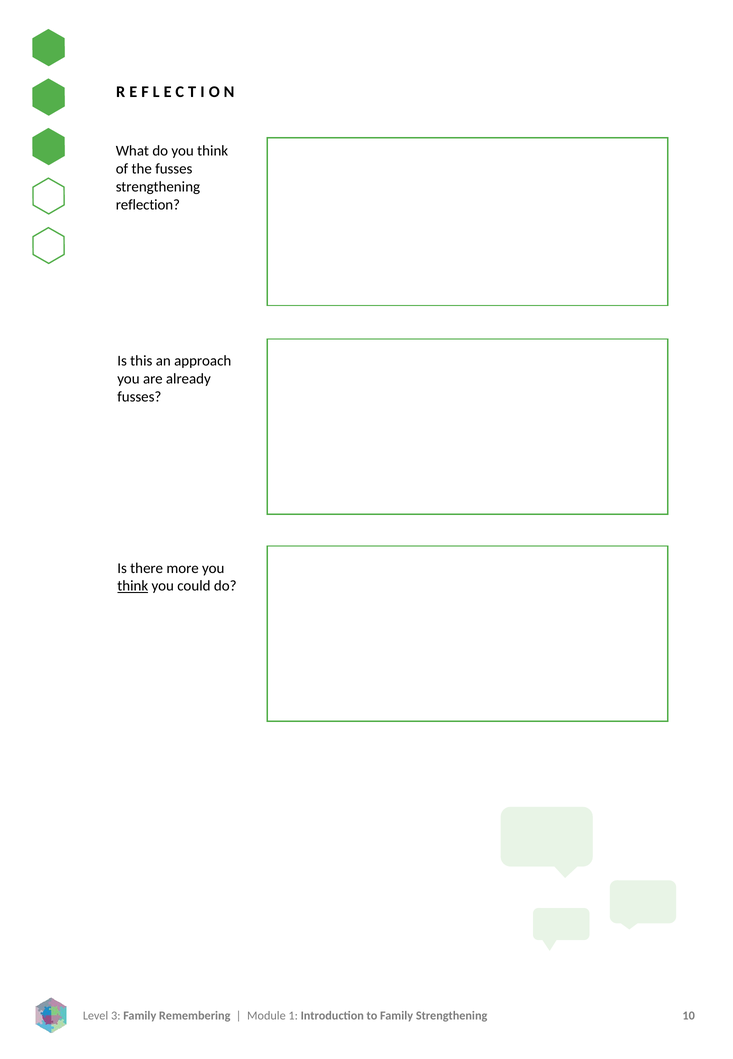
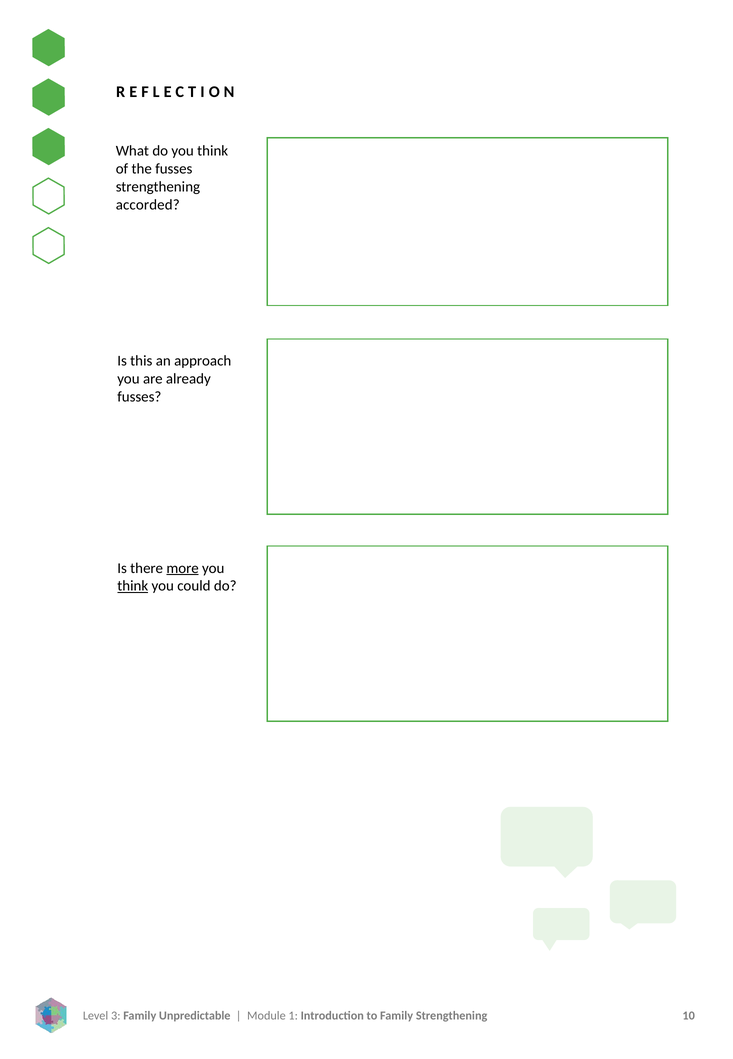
reflection: reflection -> accorded
more underline: none -> present
Remembering: Remembering -> Unpredictable
